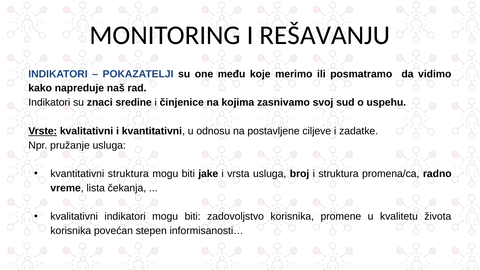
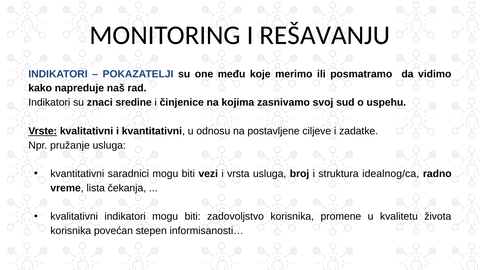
kvantitativni struktura: struktura -> saradnici
jake: jake -> vezi
promena/ca: promena/ca -> idealnog/ca
